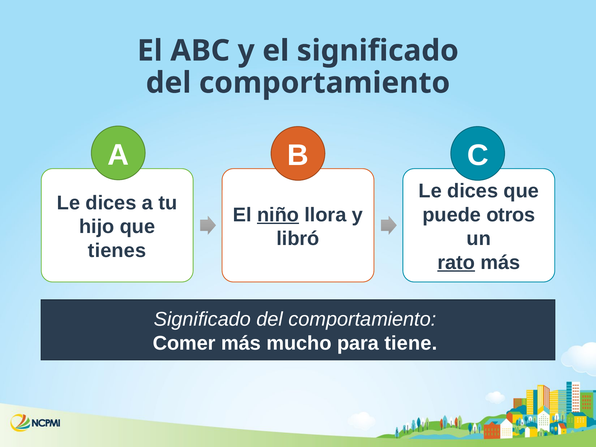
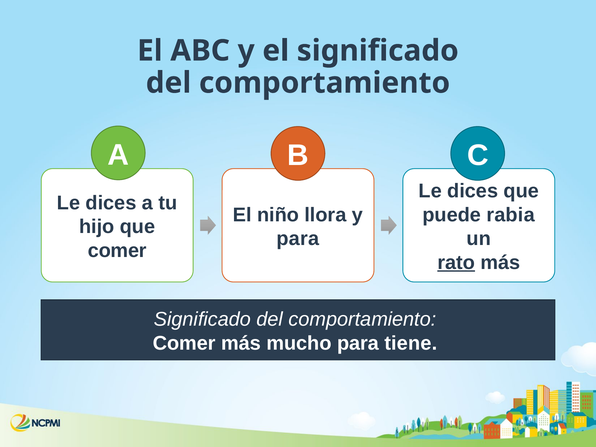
niño underline: present -> none
otros: otros -> rabia
libró at (298, 239): libró -> para
tienes at (117, 251): tienes -> comer
